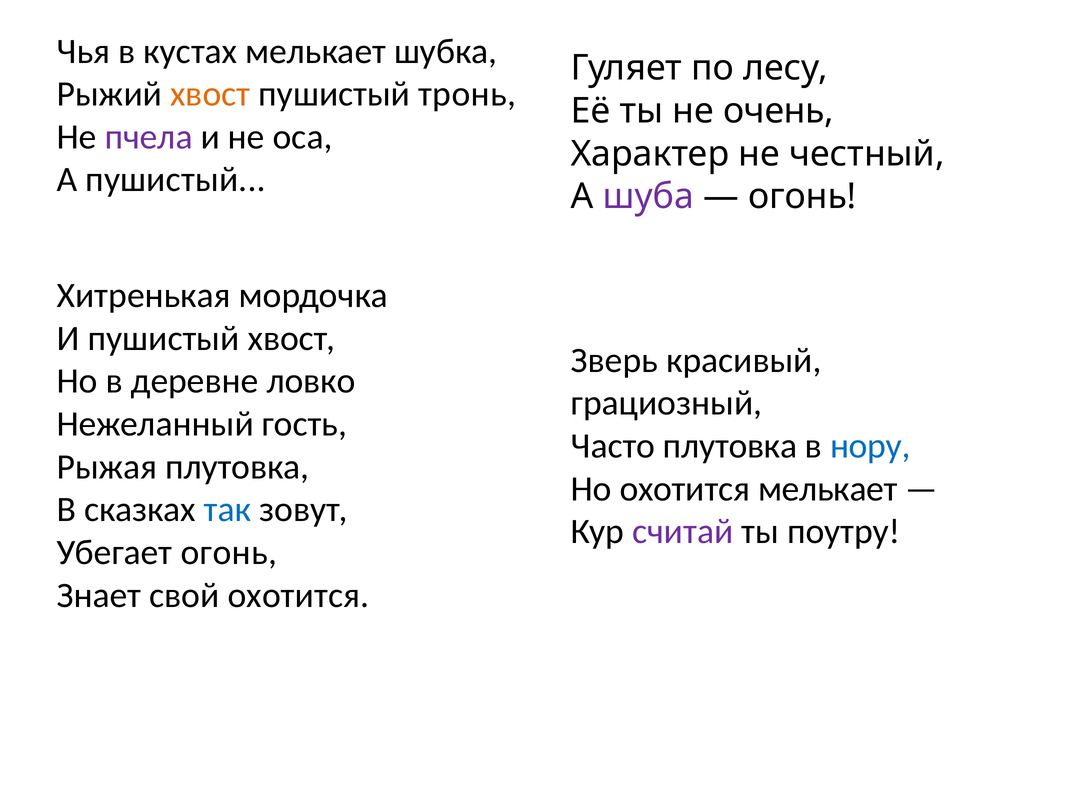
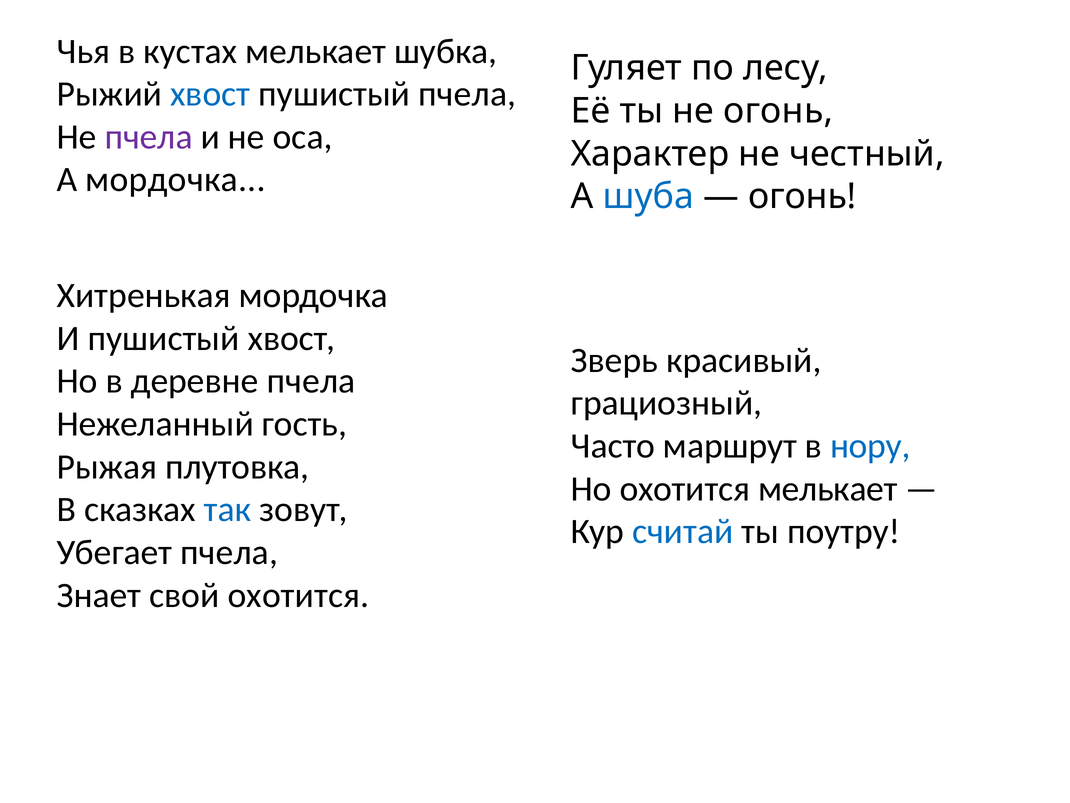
хвост at (210, 94) colour: orange -> blue
пушистый тронь: тронь -> пчела
не очень: очень -> огонь
А пушистый: пушистый -> мордочка
шуба colour: purple -> blue
деревне ловко: ловко -> пчела
Часто плутовка: плутовка -> маршрут
считай colour: purple -> blue
Убегает огонь: огонь -> пчела
